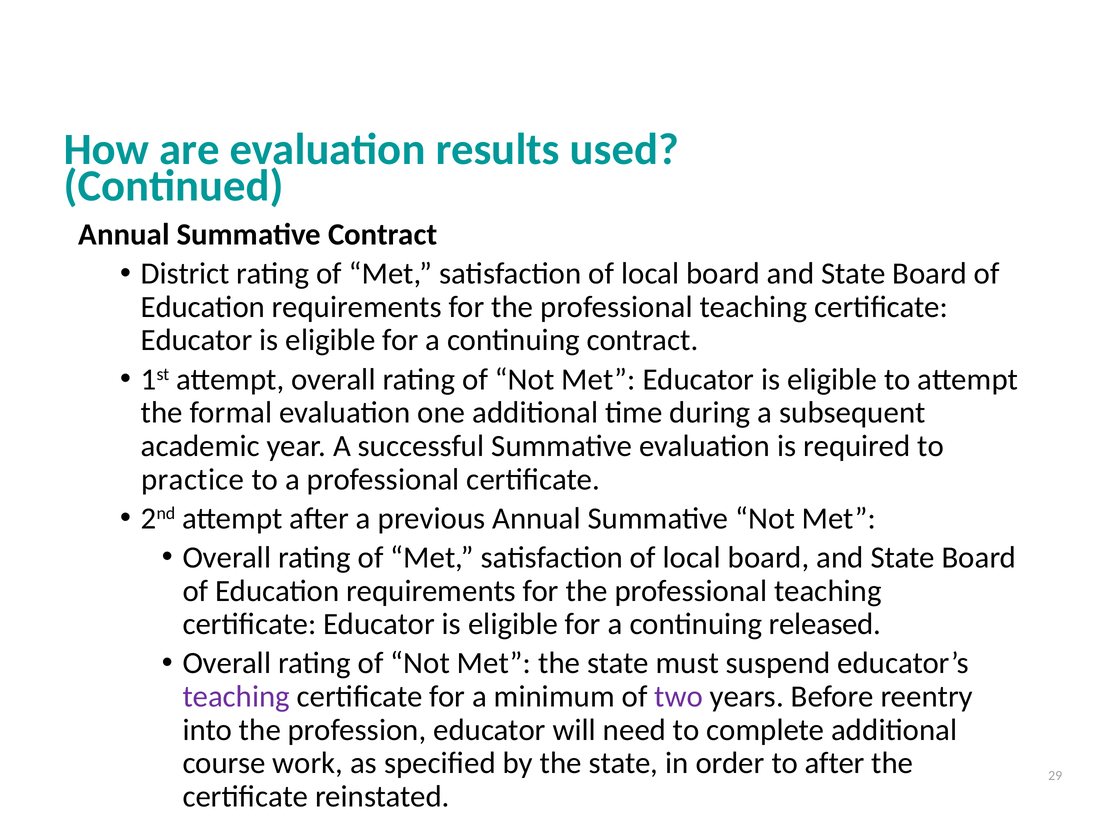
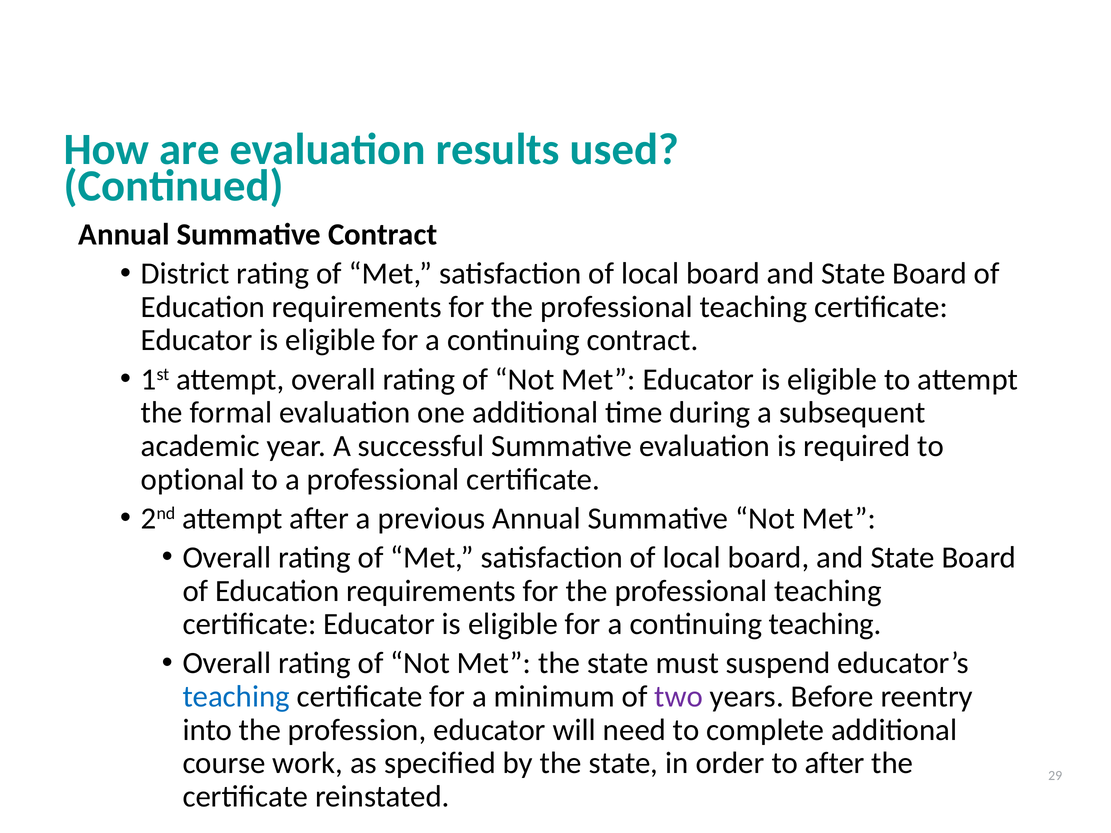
practice: practice -> optional
continuing released: released -> teaching
teaching at (236, 697) colour: purple -> blue
